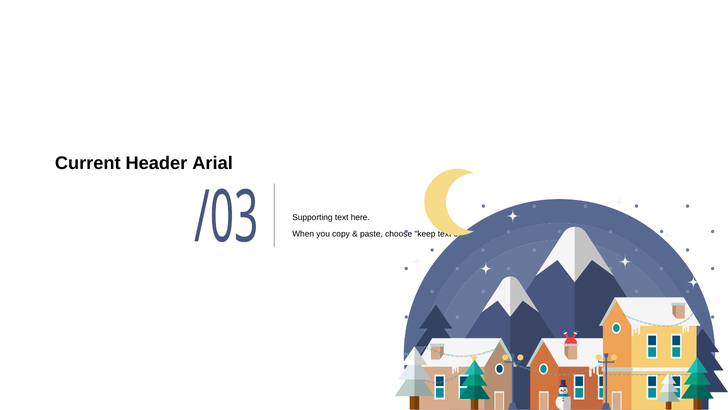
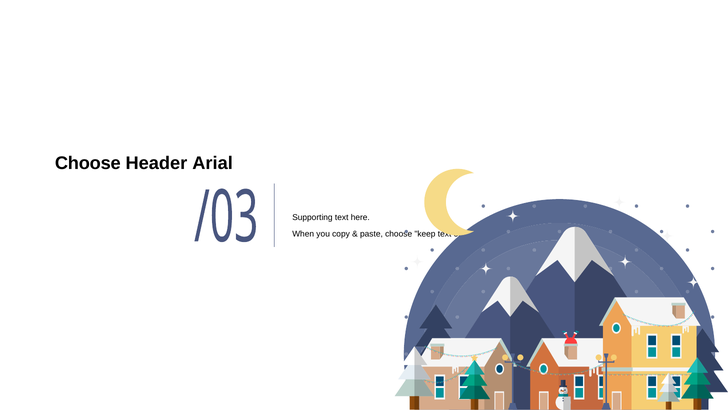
Current at (88, 163): Current -> Choose
